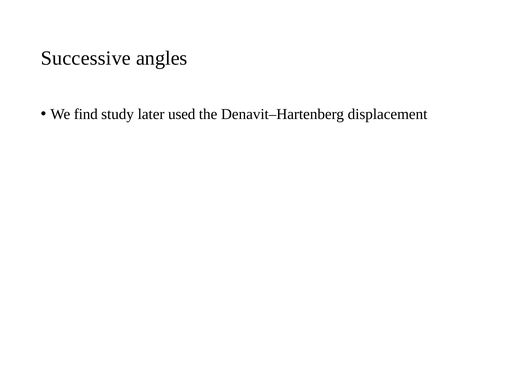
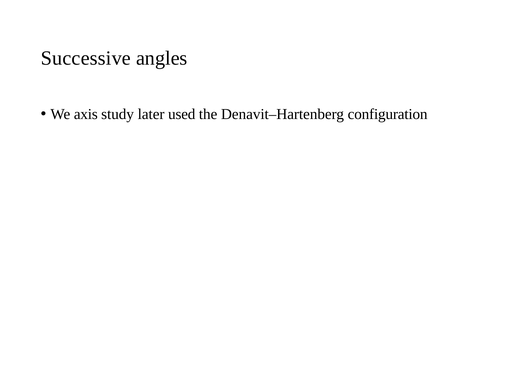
find: find -> axis
displacement: displacement -> configuration
